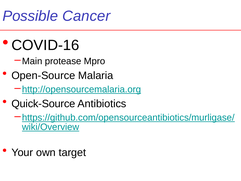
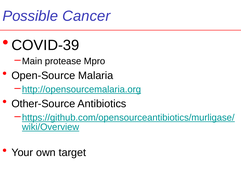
COVID-16: COVID-16 -> COVID-39
Quick-Source: Quick-Source -> Other-Source
